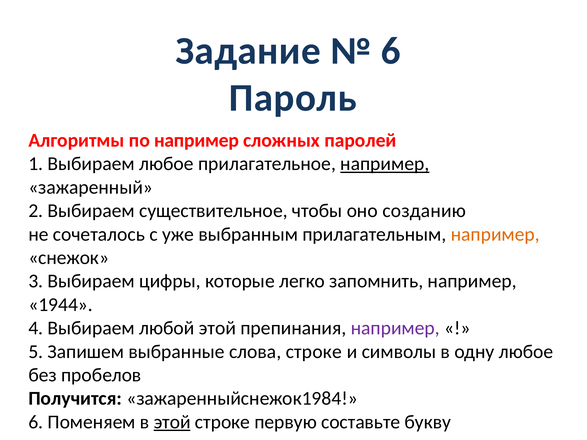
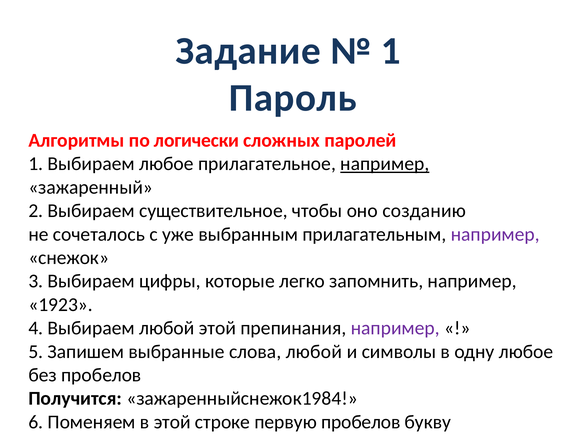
6 at (391, 51): 6 -> 1
по например: например -> логически
например at (495, 234) colour: orange -> purple
1944: 1944 -> 1923
слова строке: строке -> любой
этой at (172, 422) underline: present -> none
первую составьте: составьте -> пробелов
